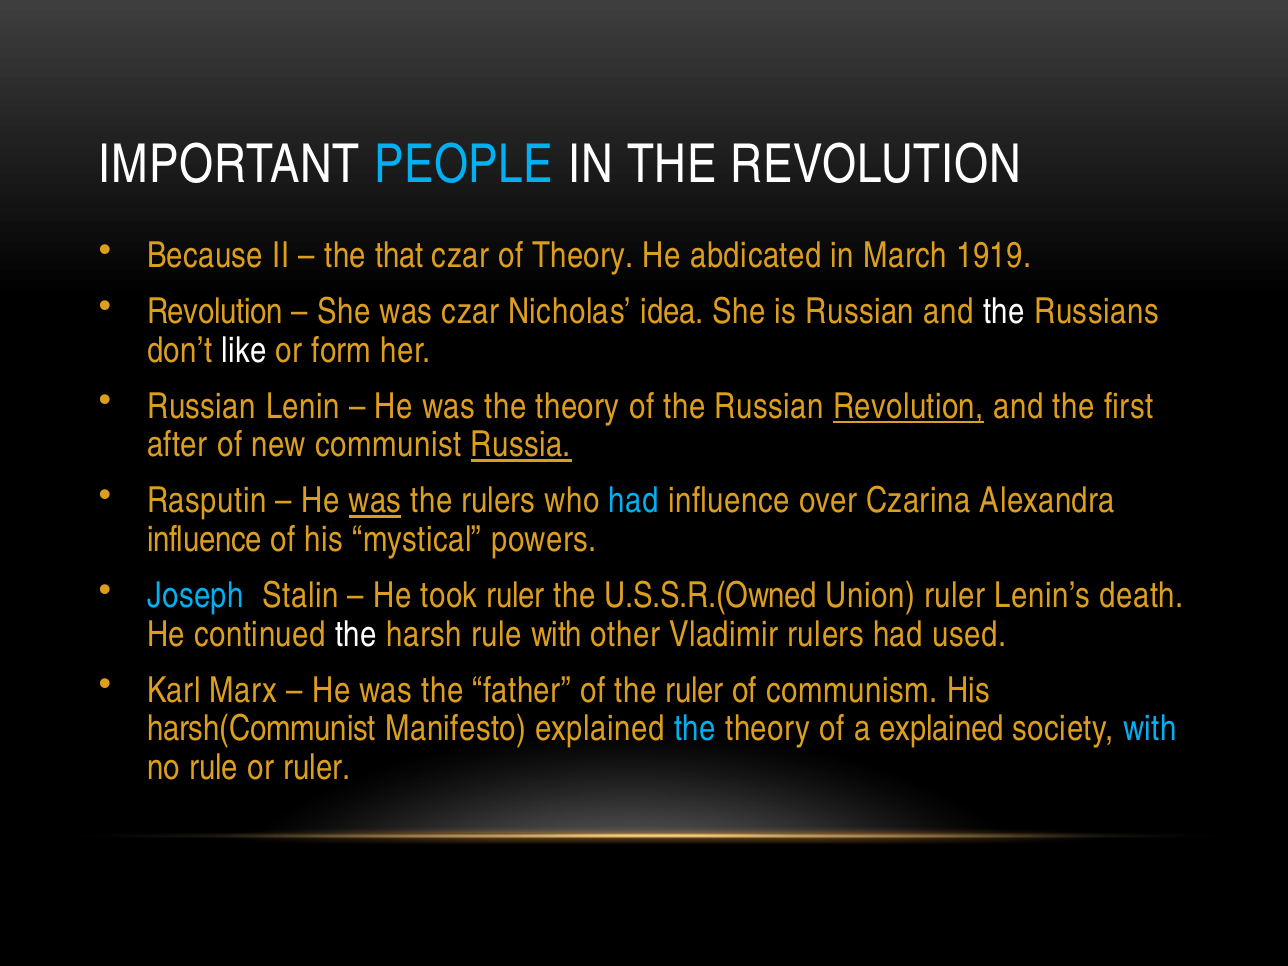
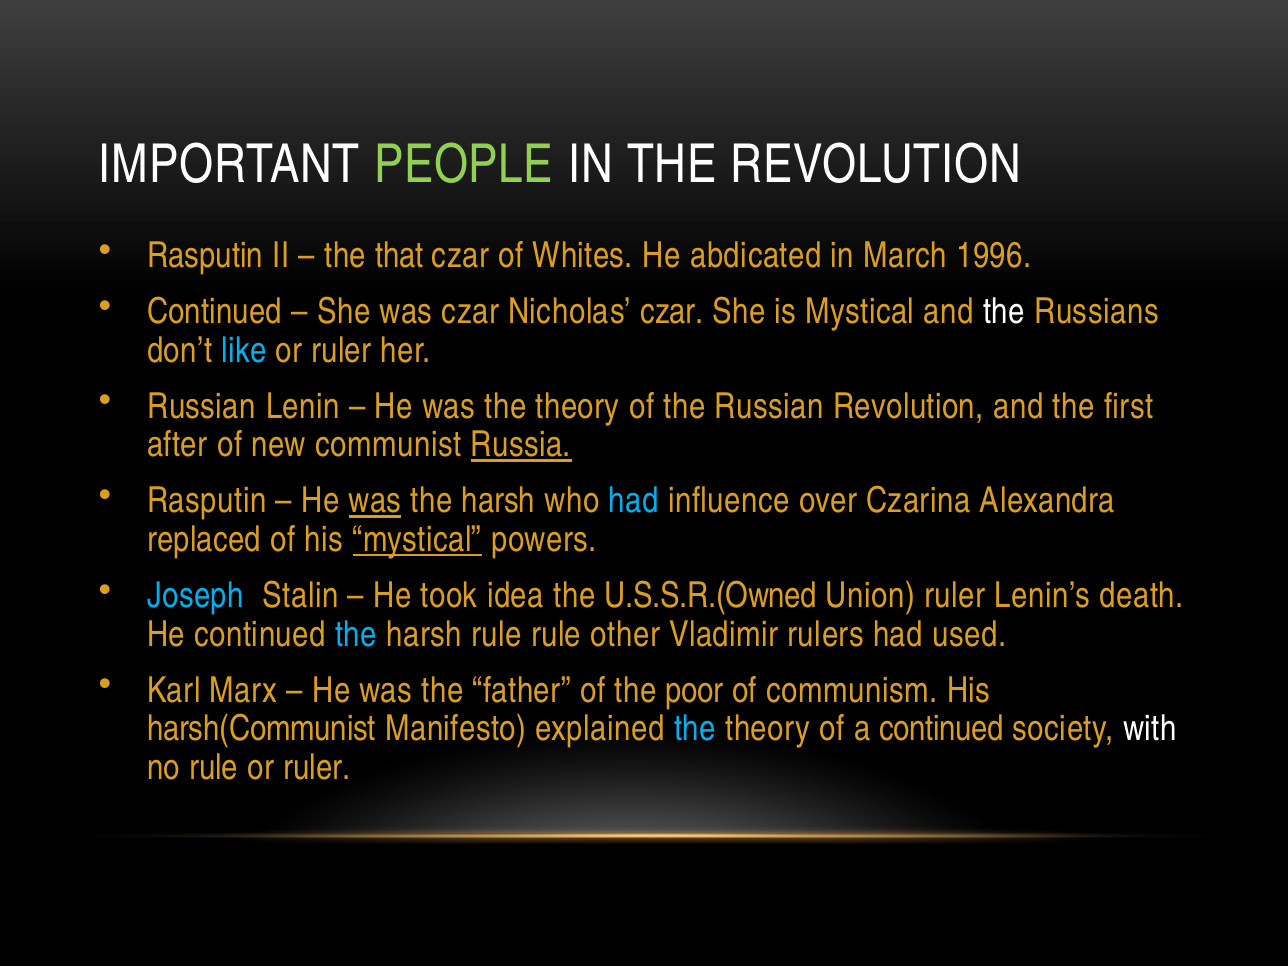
PEOPLE colour: light blue -> light green
Because at (205, 256): Because -> Rasputin
of Theory: Theory -> Whites
1919: 1919 -> 1996
Revolution at (215, 312): Revolution -> Continued
Nicholas idea: idea -> czar
is Russian: Russian -> Mystical
like colour: white -> light blue
form at (341, 350): form -> ruler
Revolution at (908, 406) underline: present -> none
rulers at (499, 501): rulers -> harsh
influence at (204, 540): influence -> replaced
mystical at (417, 540) underline: none -> present
took ruler: ruler -> idea
the at (356, 634) colour: white -> light blue
rule with: with -> rule
the ruler: ruler -> poor
a explained: explained -> continued
with at (1150, 729) colour: light blue -> white
